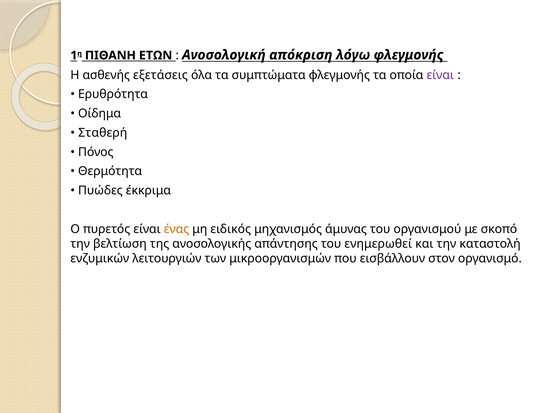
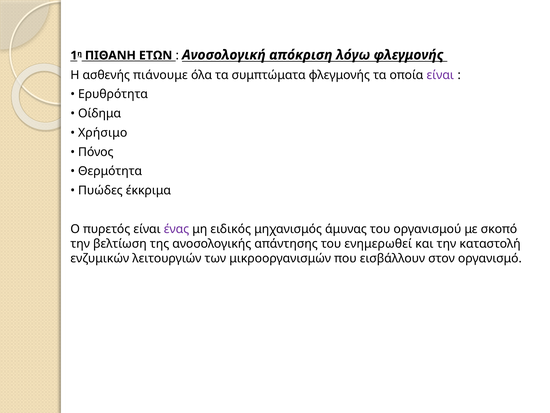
εξετάσεις: εξετάσεις -> πιάνουμε
Σταθερή: Σταθερή -> Χρήσιμο
ένας colour: orange -> purple
